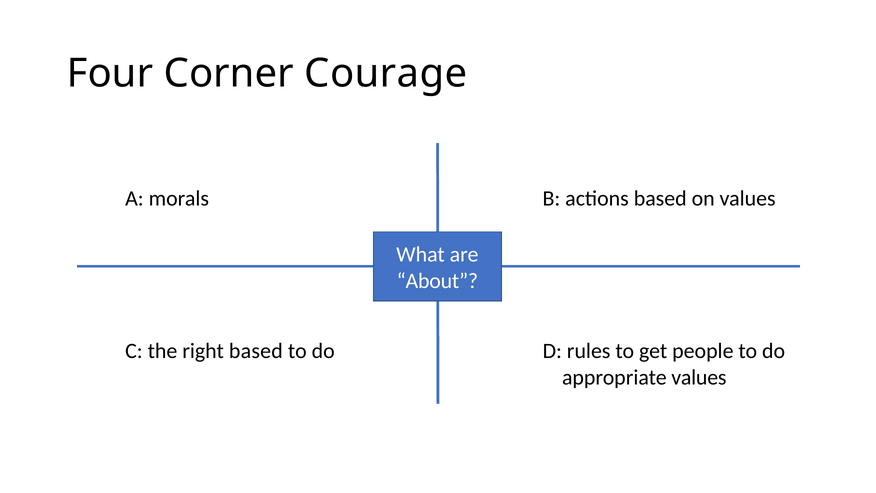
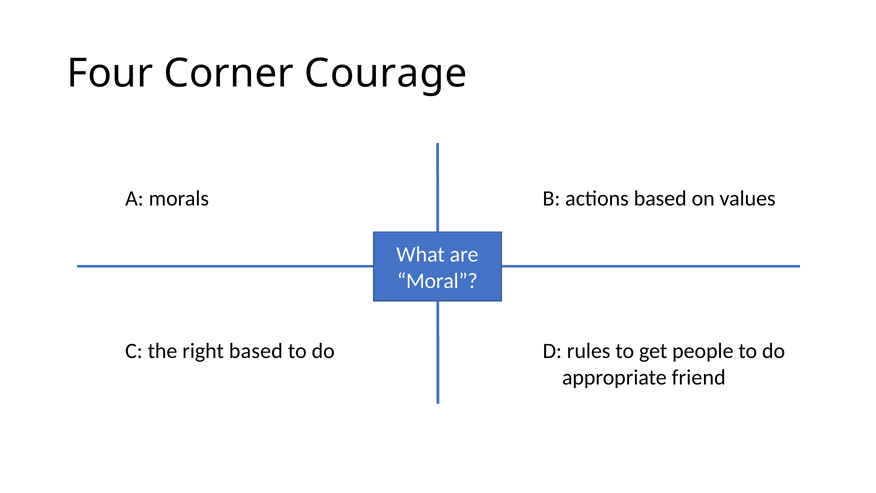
About: About -> Moral
appropriate values: values -> friend
